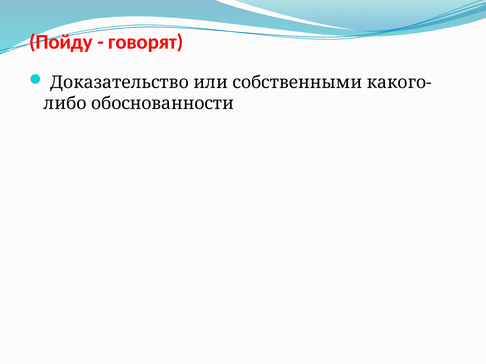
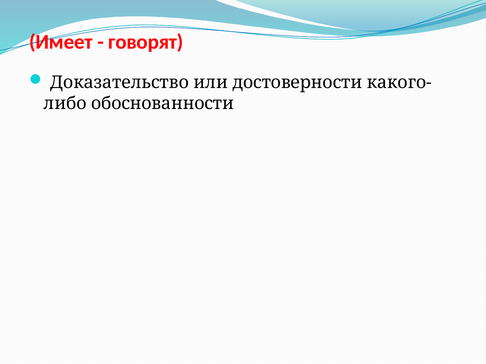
Пойду: Пойду -> Имеет
собственными: собственными -> достоверности
